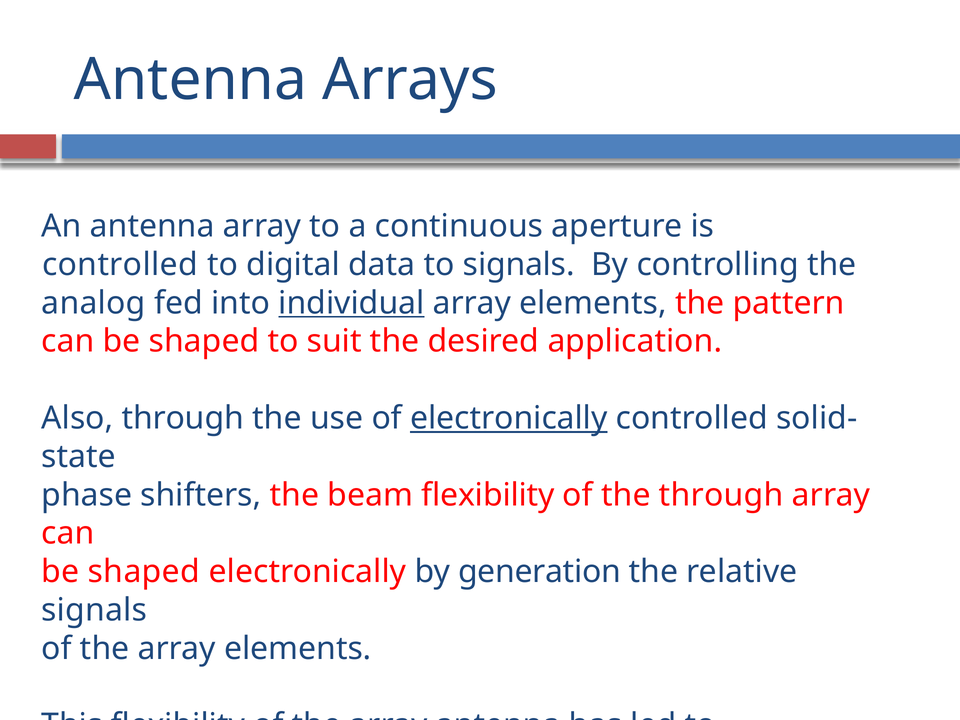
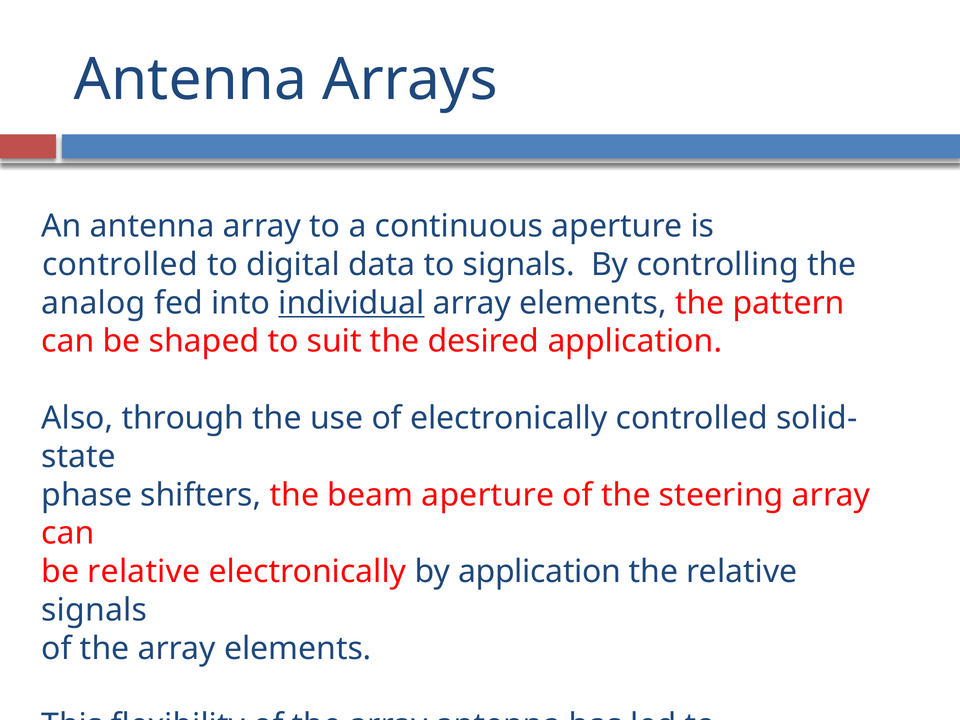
electronically at (509, 418) underline: present -> none
beam flexibility: flexibility -> aperture
the through: through -> steering
shaped at (144, 572): shaped -> relative
by generation: generation -> application
